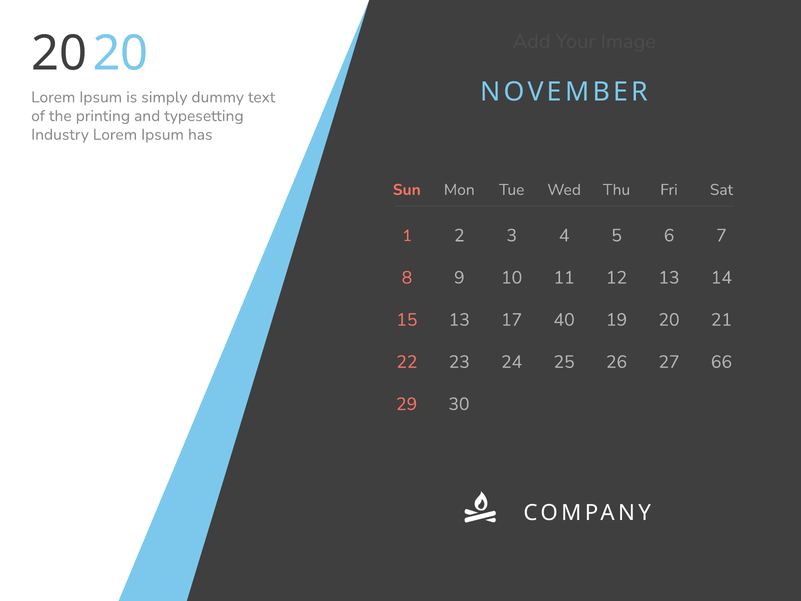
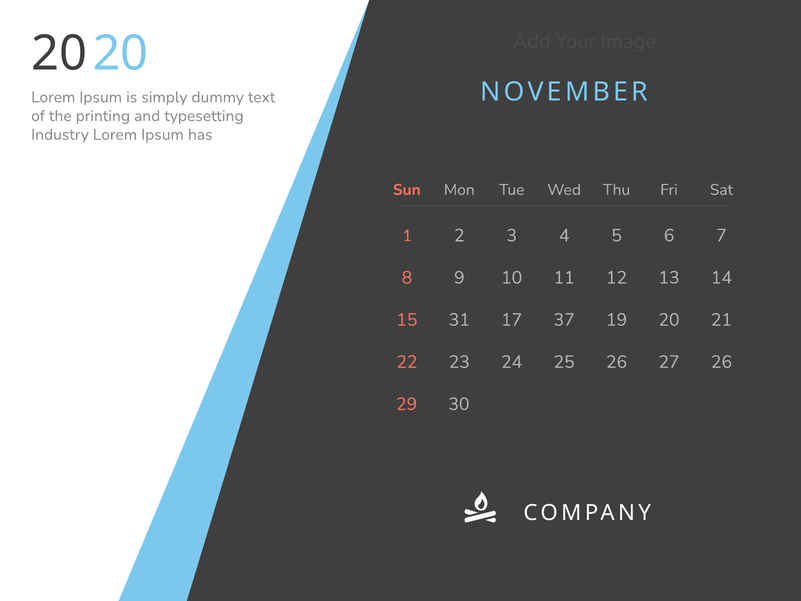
15 13: 13 -> 31
40: 40 -> 37
27 66: 66 -> 26
